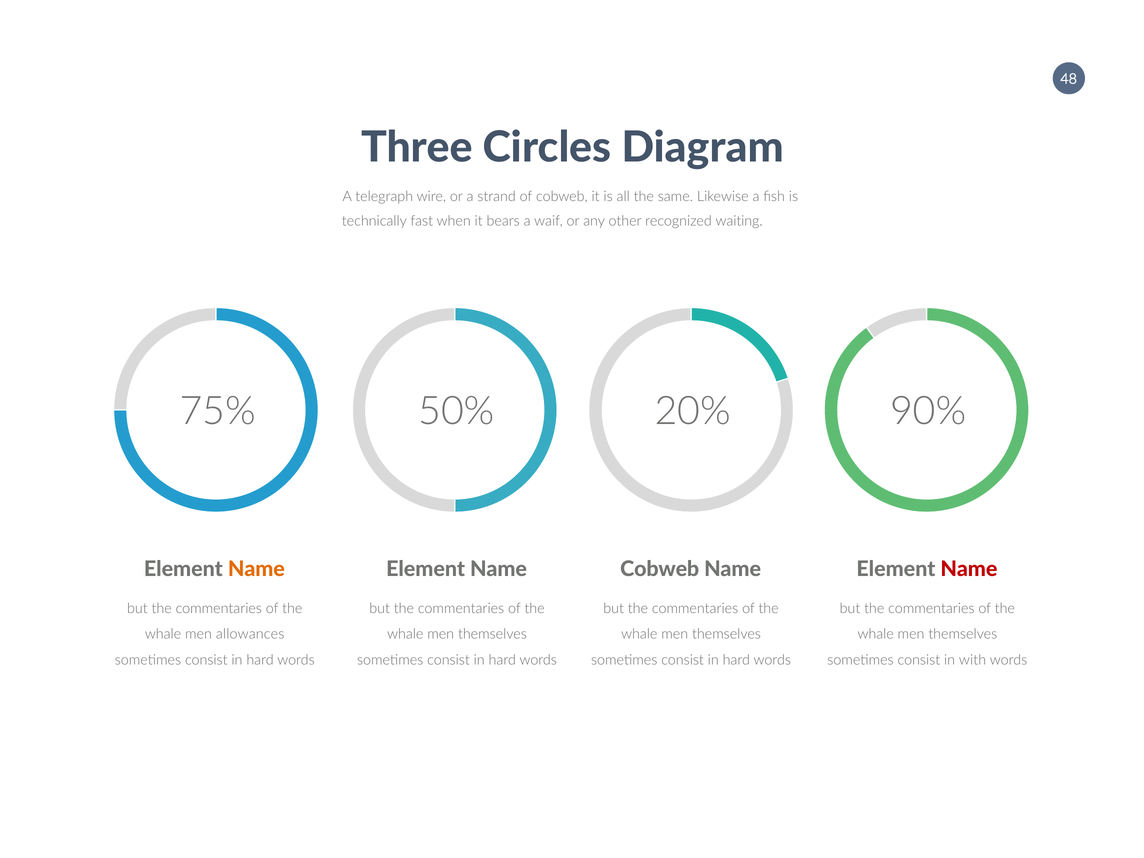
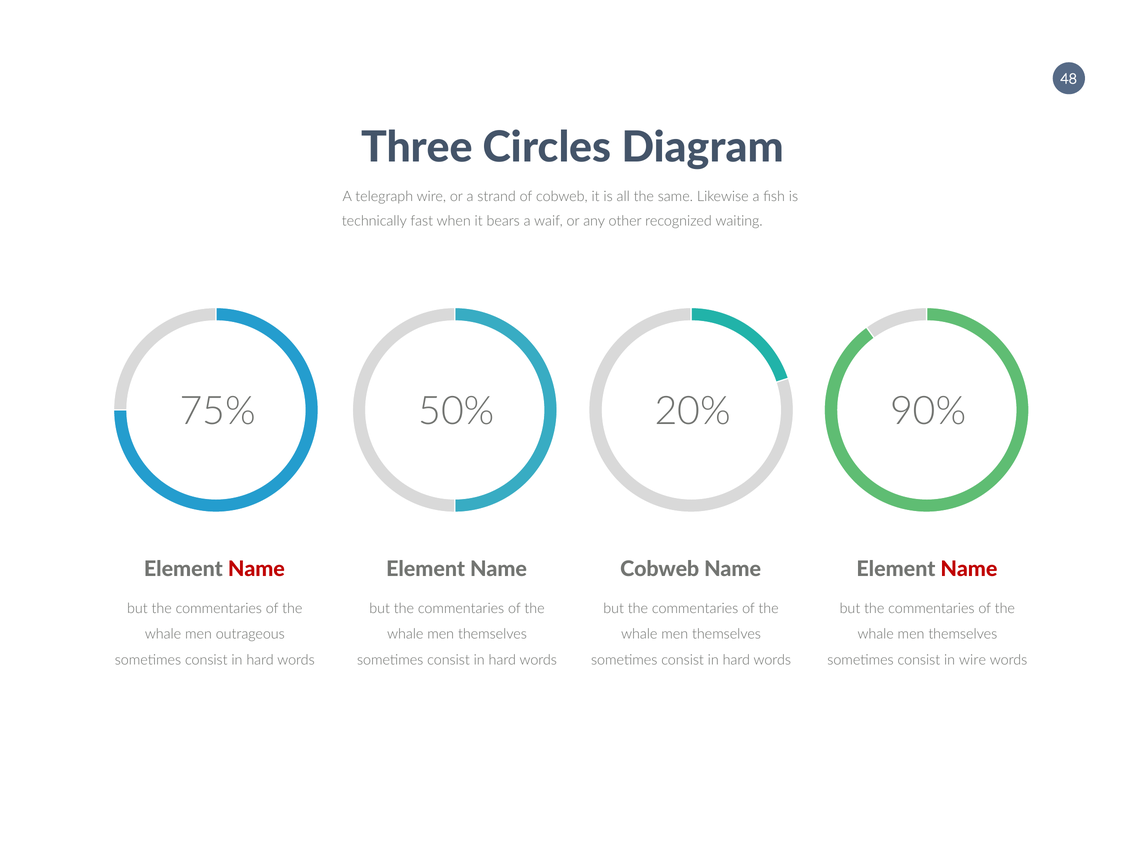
Name at (256, 569) colour: orange -> red
allowances: allowances -> outrageous
in with: with -> wire
